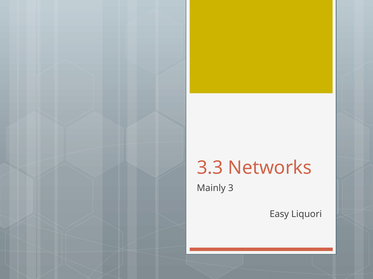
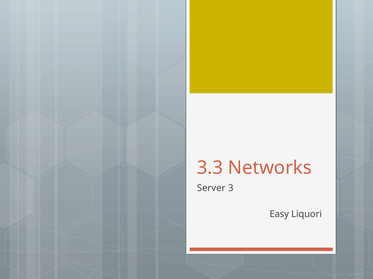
Mainly: Mainly -> Server
